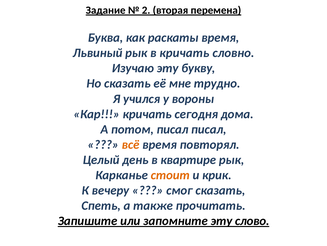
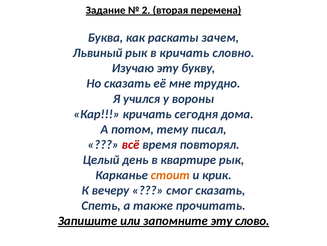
раскаты время: время -> зачем
потом писал: писал -> тему
всё colour: orange -> red
